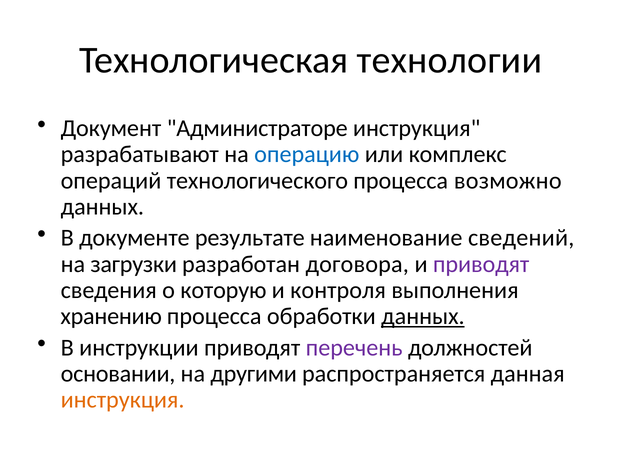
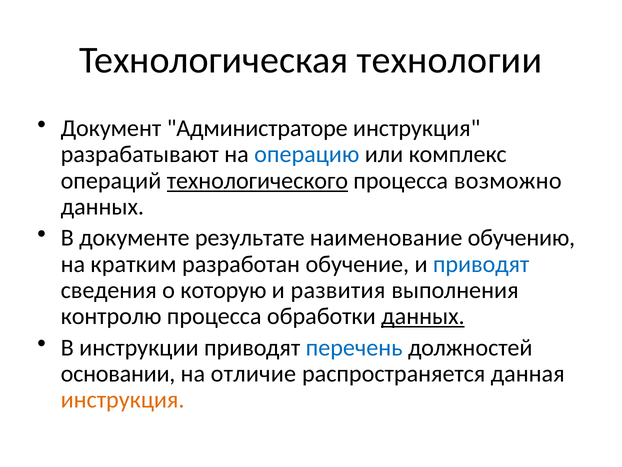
технологического underline: none -> present
сведений: сведений -> обучению
загрузки: загрузки -> кратким
договора: договора -> обучение
приводят at (481, 264) colour: purple -> blue
контроля: контроля -> развития
хранению: хранению -> контролю
перечень colour: purple -> blue
другими: другими -> отличие
